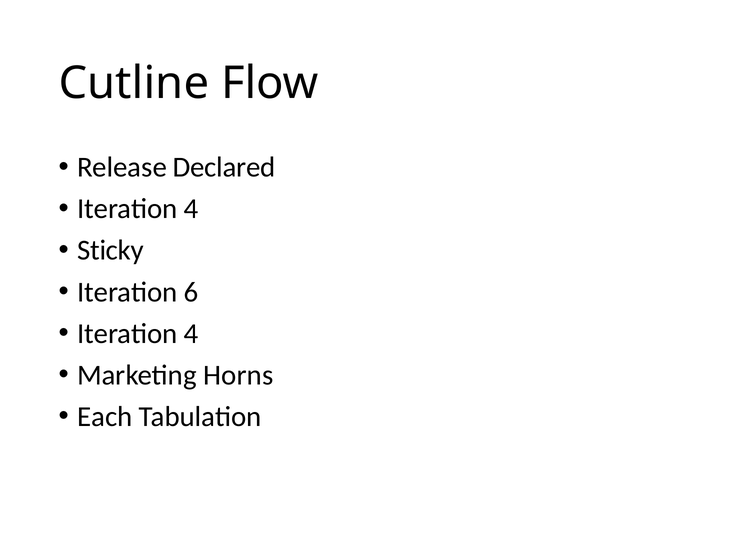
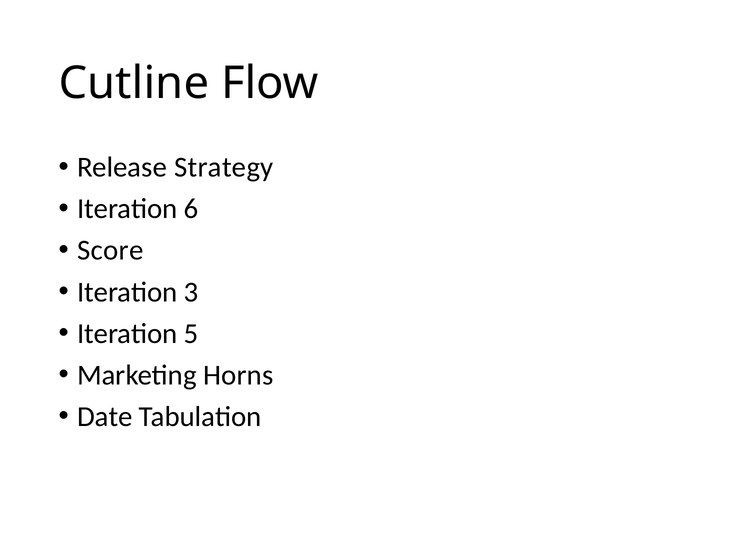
Declared: Declared -> Strategy
4 at (191, 209): 4 -> 6
Sticky: Sticky -> Score
6: 6 -> 3
4 at (191, 334): 4 -> 5
Each: Each -> Date
